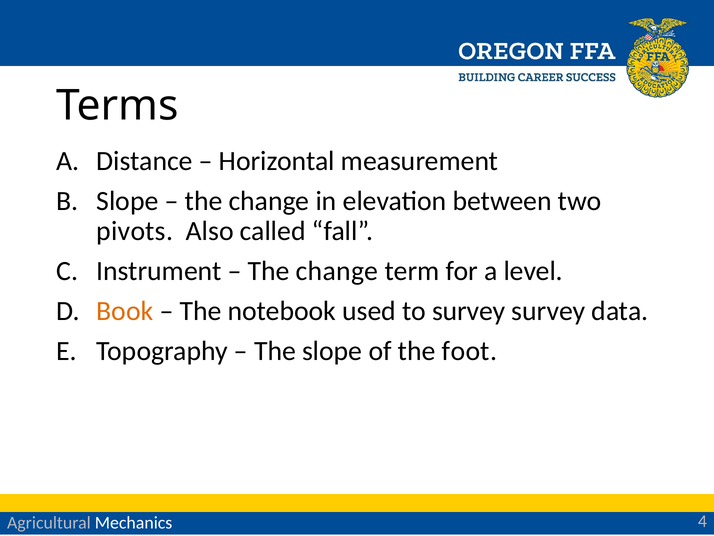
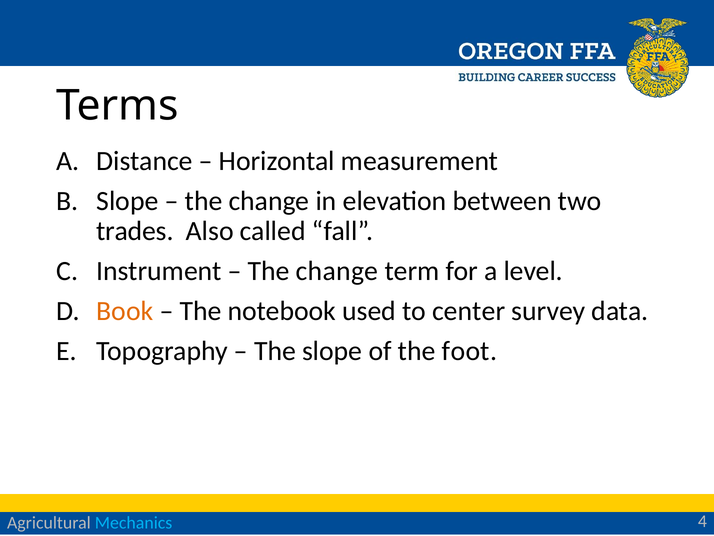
pivots: pivots -> trades
to survey: survey -> center
Mechanics colour: white -> light blue
